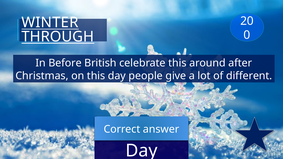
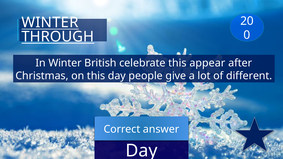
In Before: Before -> Winter
around: around -> appear
